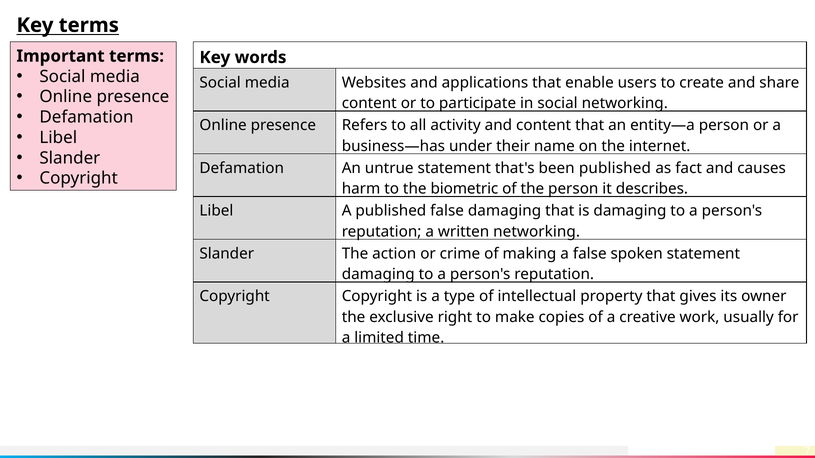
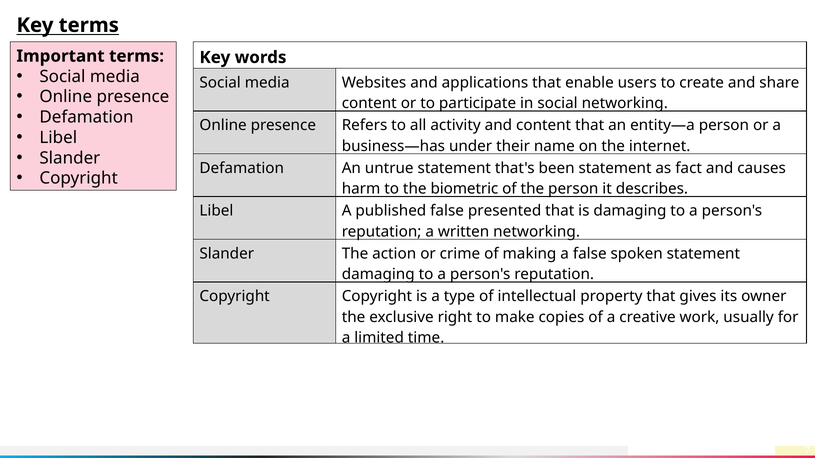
been published: published -> statement
false damaging: damaging -> presented
